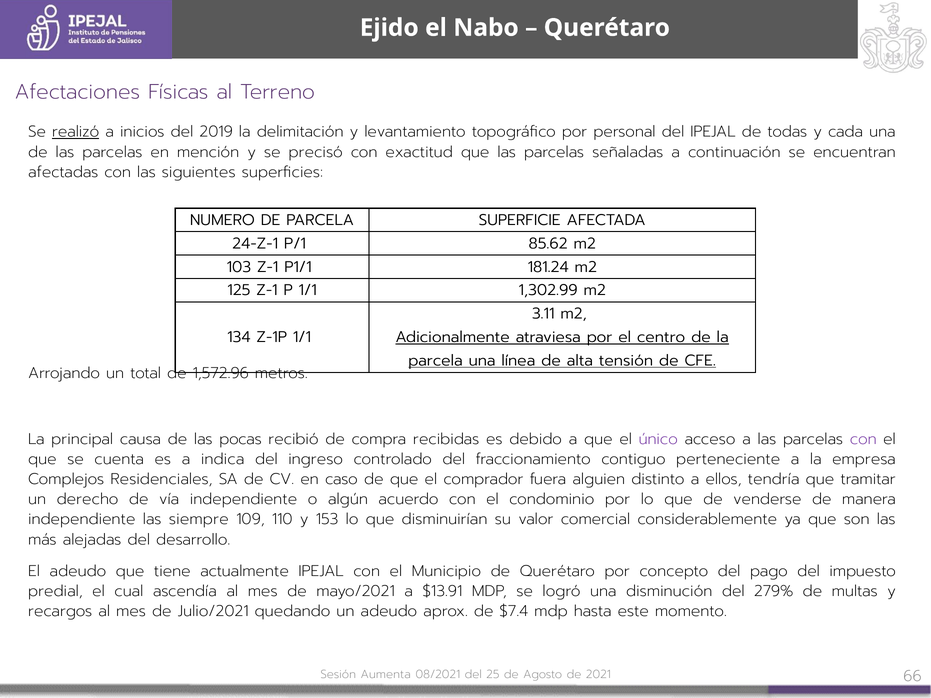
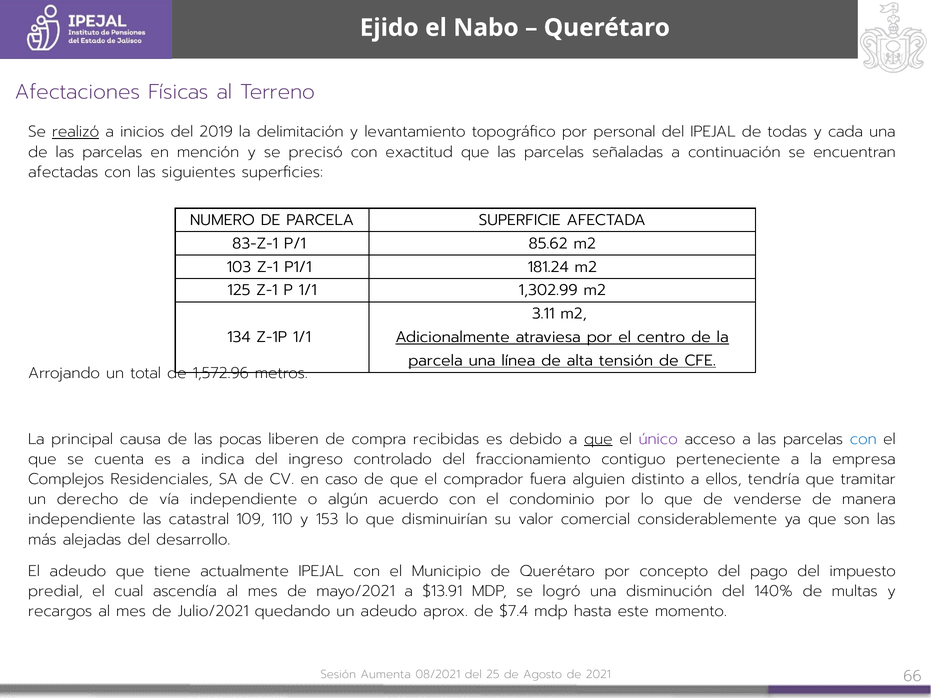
24-Z-1: 24-Z-1 -> 83-Z-1
recibió: recibió -> liberen
que at (598, 439) underline: none -> present
con at (863, 439) colour: purple -> blue
siempre: siempre -> catastral
279%: 279% -> 140%
